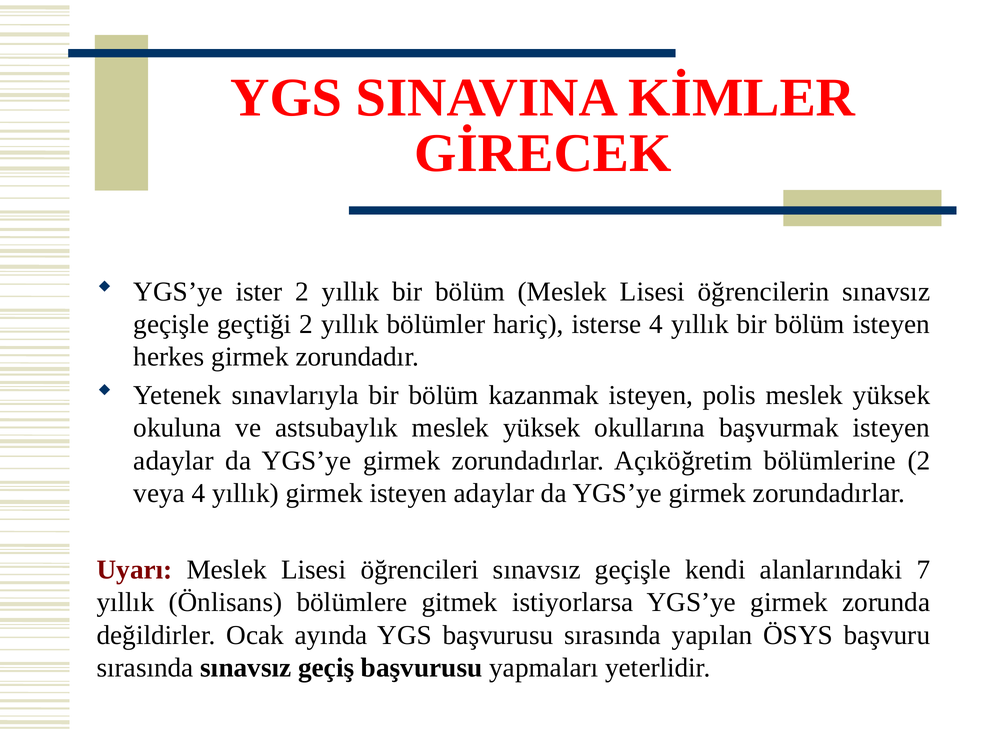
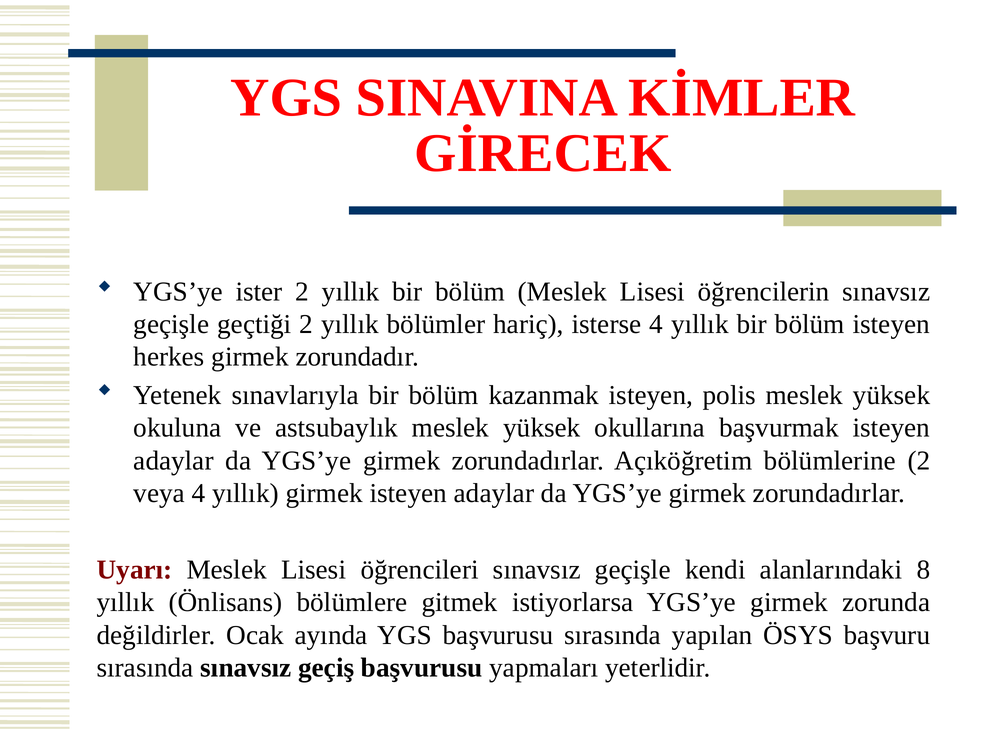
7: 7 -> 8
